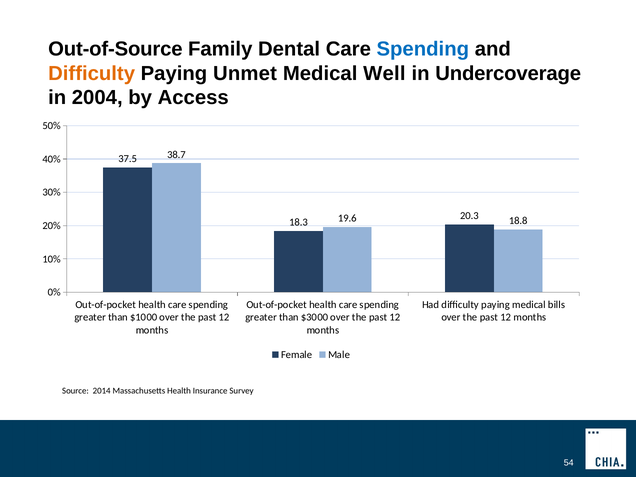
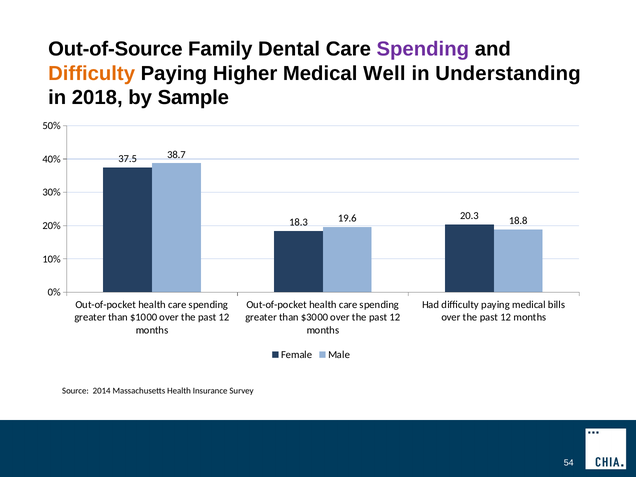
Spending at (423, 49) colour: blue -> purple
Unmet: Unmet -> Higher
Undercoverage: Undercoverage -> Understanding
2004: 2004 -> 2018
Access: Access -> Sample
